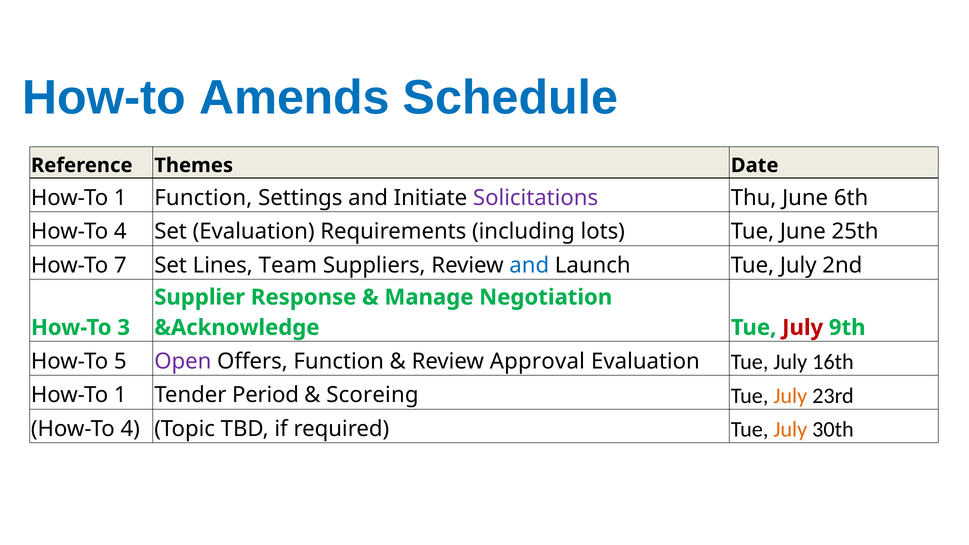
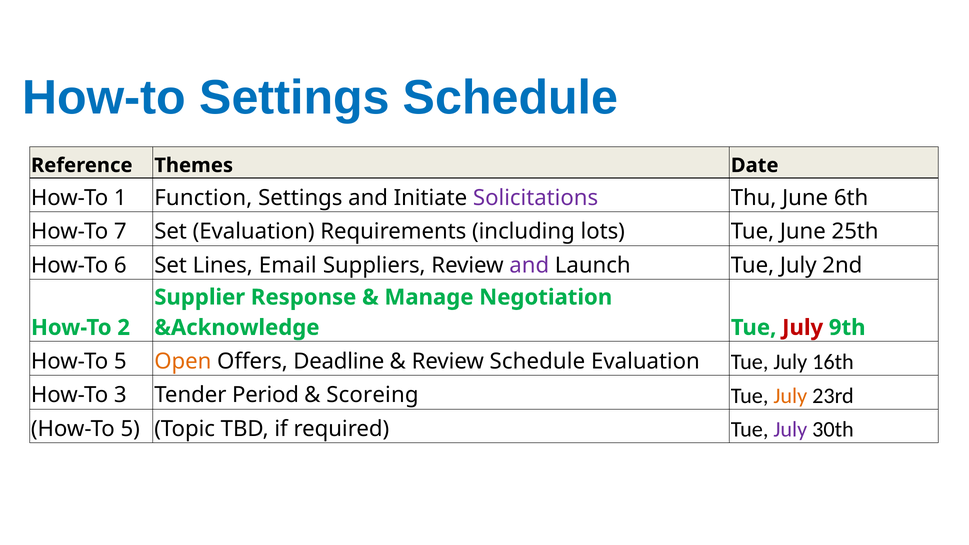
How-to Amends: Amends -> Settings
4 at (120, 232): 4 -> 7
7: 7 -> 6
Team: Team -> Email
and at (529, 265) colour: blue -> purple
3: 3 -> 2
Open colour: purple -> orange
Offers Function: Function -> Deadline
Review Approval: Approval -> Schedule
1 at (120, 395): 1 -> 3
4 at (130, 429): 4 -> 5
July at (790, 430) colour: orange -> purple
